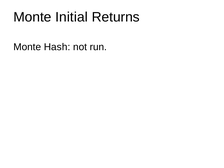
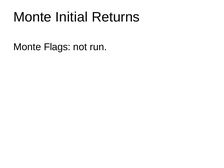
Hash: Hash -> Flags
